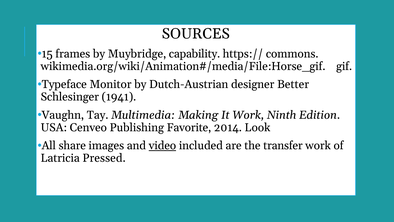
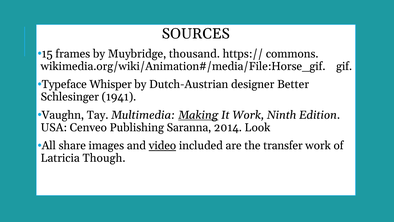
capability: capability -> thousand
Monitor: Monitor -> Whisper
Making underline: none -> present
Favorite: Favorite -> Saranna
Pressed: Pressed -> Though
